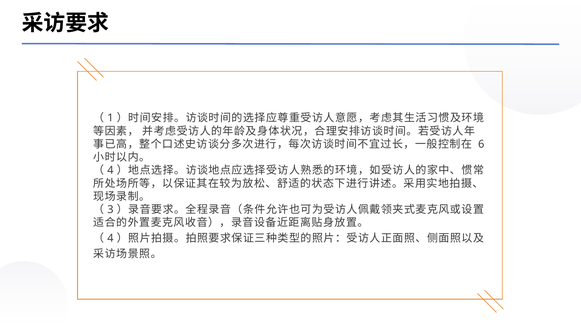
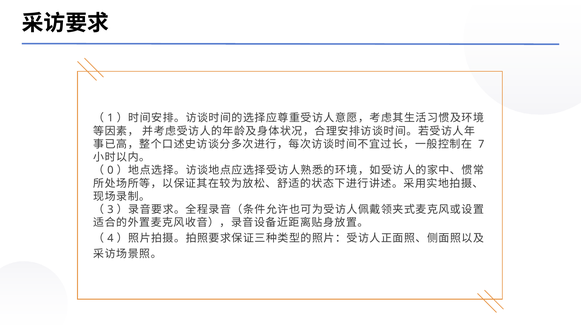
6: 6 -> 7
4 at (110, 170): 4 -> 0
